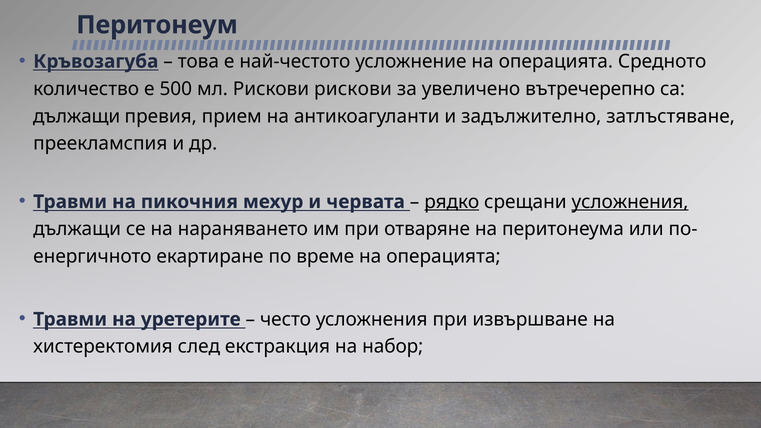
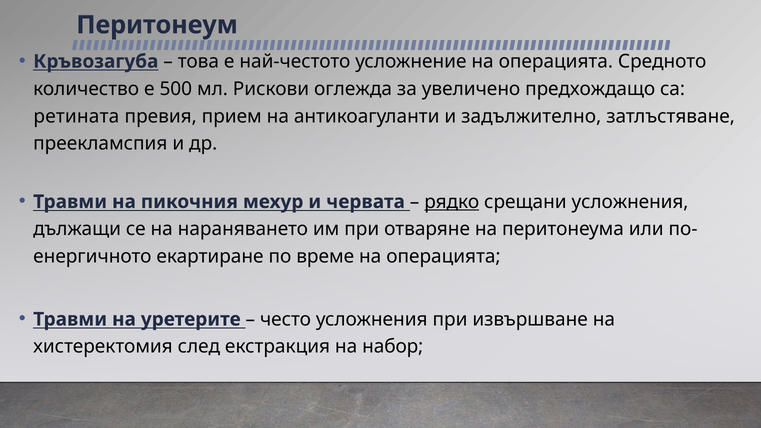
Рискови рискови: рискови -> оглежда
вътречерепно: вътречерепно -> предхождащо
дължащи at (77, 116): дължащи -> ретината
усложнения at (630, 202) underline: present -> none
